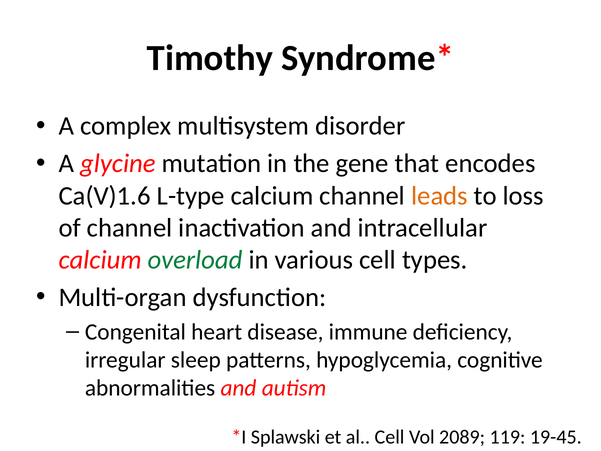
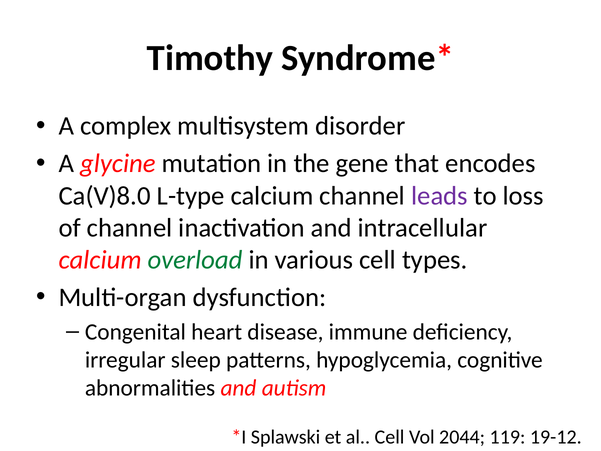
Ca(V)1.6: Ca(V)1.6 -> Ca(V)8.0
leads colour: orange -> purple
2089: 2089 -> 2044
19-45: 19-45 -> 19-12
